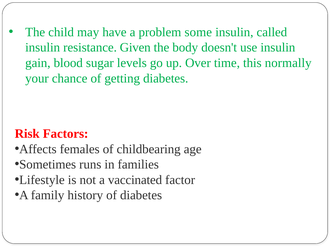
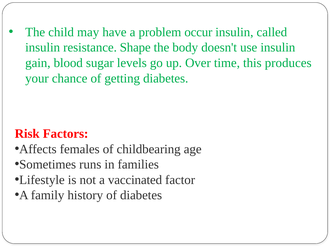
some: some -> occur
Given: Given -> Shape
normally: normally -> produces
